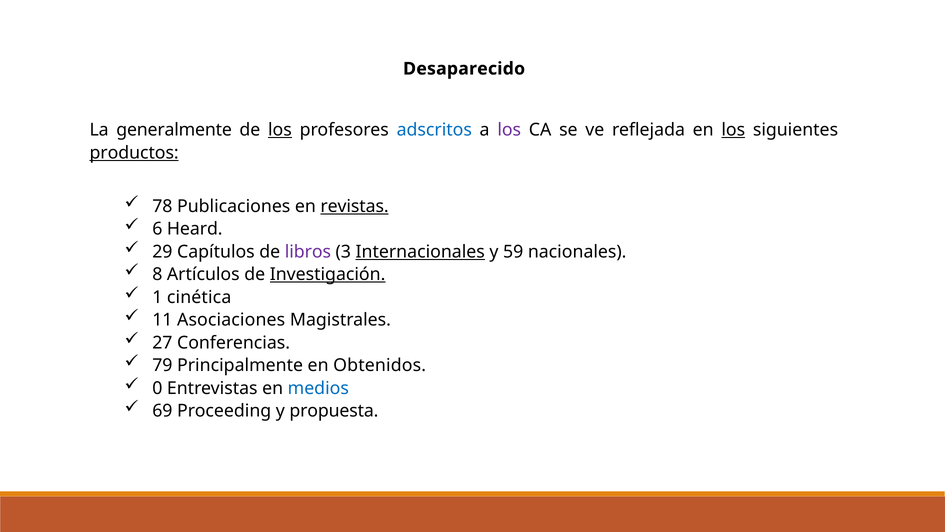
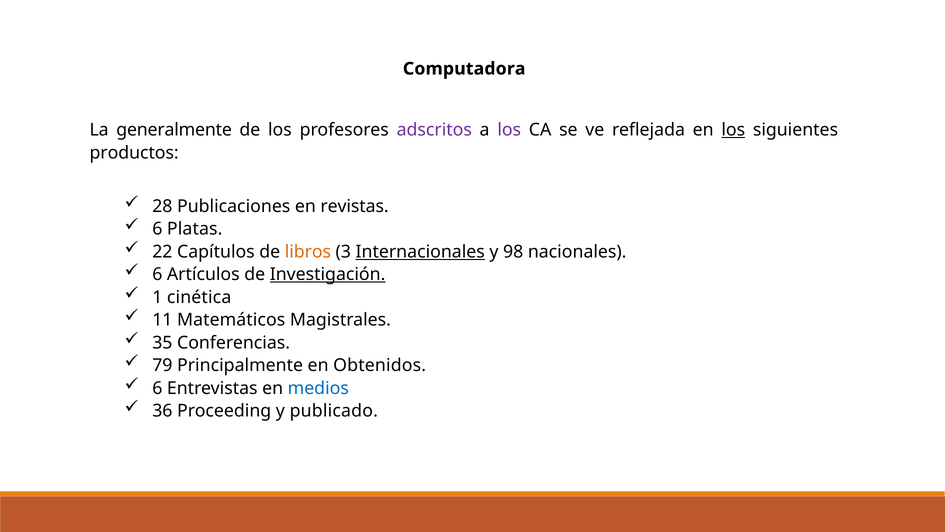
Desaparecido: Desaparecido -> Computadora
los at (280, 130) underline: present -> none
adscritos colour: blue -> purple
productos underline: present -> none
78: 78 -> 28
revistas underline: present -> none
Heard: Heard -> Platas
29: 29 -> 22
libros colour: purple -> orange
59: 59 -> 98
8 at (157, 274): 8 -> 6
Asociaciones: Asociaciones -> Matemáticos
27: 27 -> 35
0 at (157, 388): 0 -> 6
69: 69 -> 36
propuesta: propuesta -> publicado
